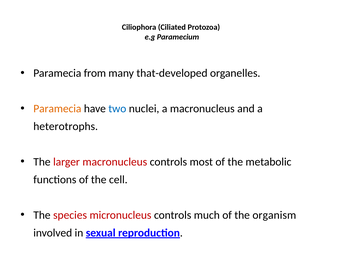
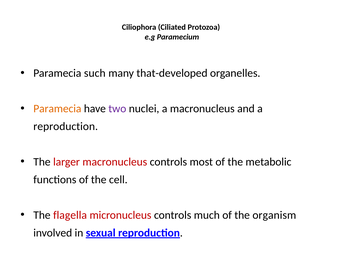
from: from -> such
two colour: blue -> purple
heterotrophs at (66, 127): heterotrophs -> reproduction
species: species -> flagella
